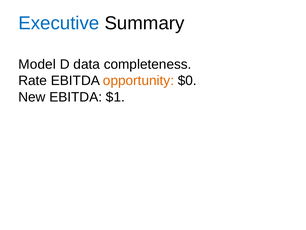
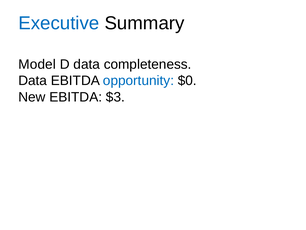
Rate at (33, 80): Rate -> Data
opportunity colour: orange -> blue
$1: $1 -> $3
